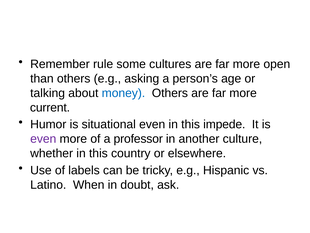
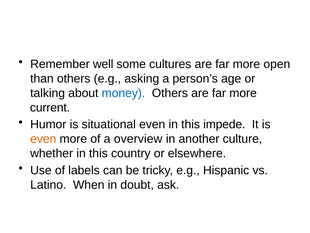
rule: rule -> well
even at (43, 139) colour: purple -> orange
professor: professor -> overview
